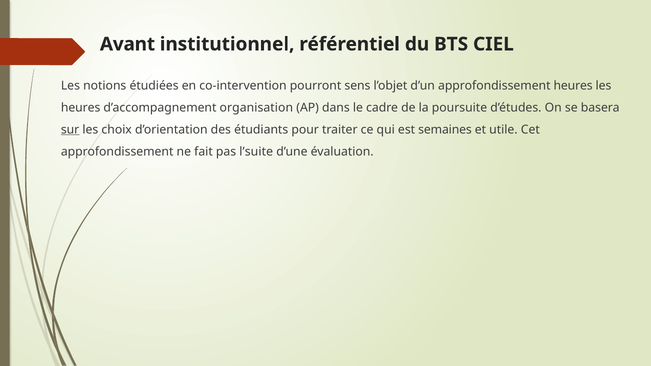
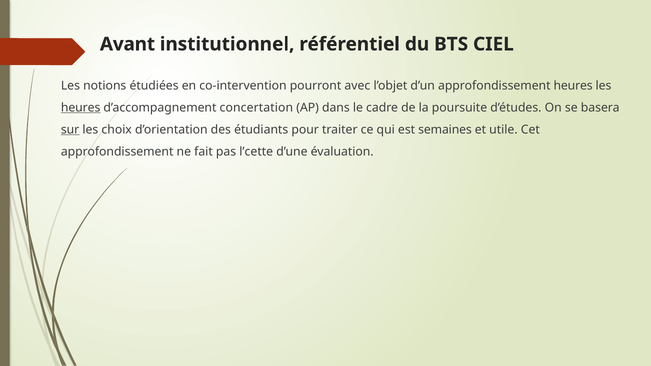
sens: sens -> avec
heures at (81, 108) underline: none -> present
organisation: organisation -> concertation
l’suite: l’suite -> l’cette
